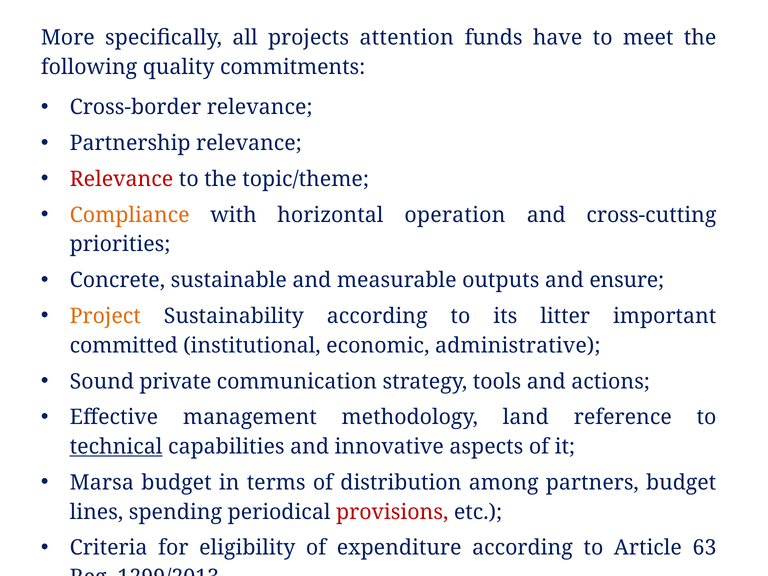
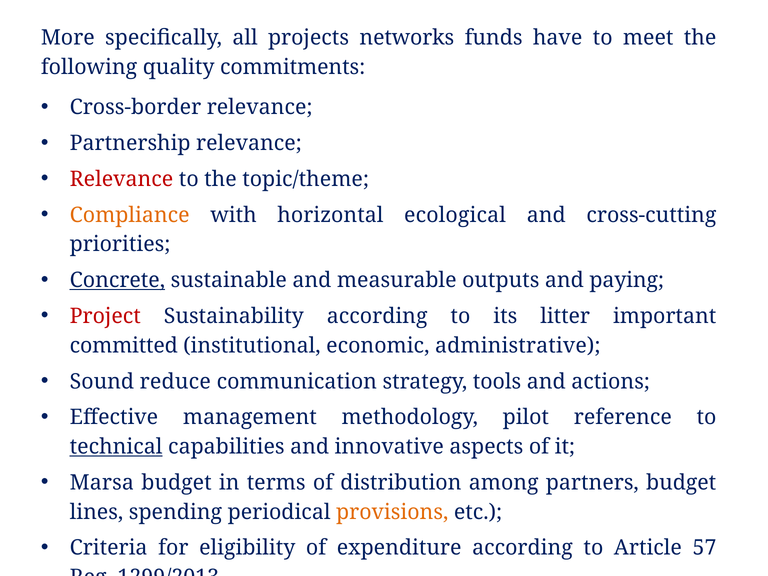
attention: attention -> networks
operation: operation -> ecological
Concrete underline: none -> present
ensure: ensure -> paying
Project colour: orange -> red
private: private -> reduce
land: land -> pilot
provisions colour: red -> orange
63: 63 -> 57
